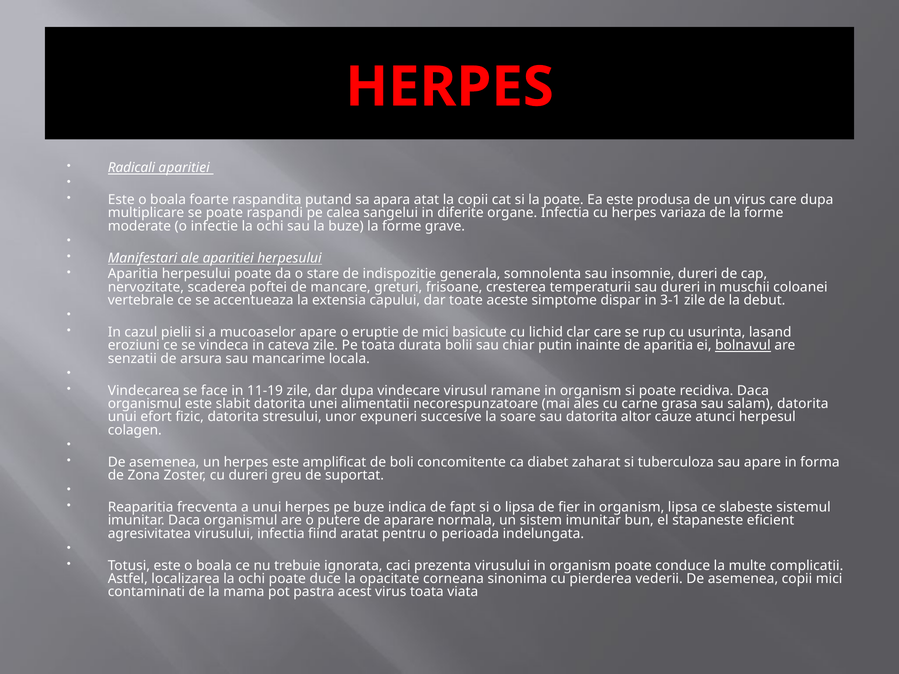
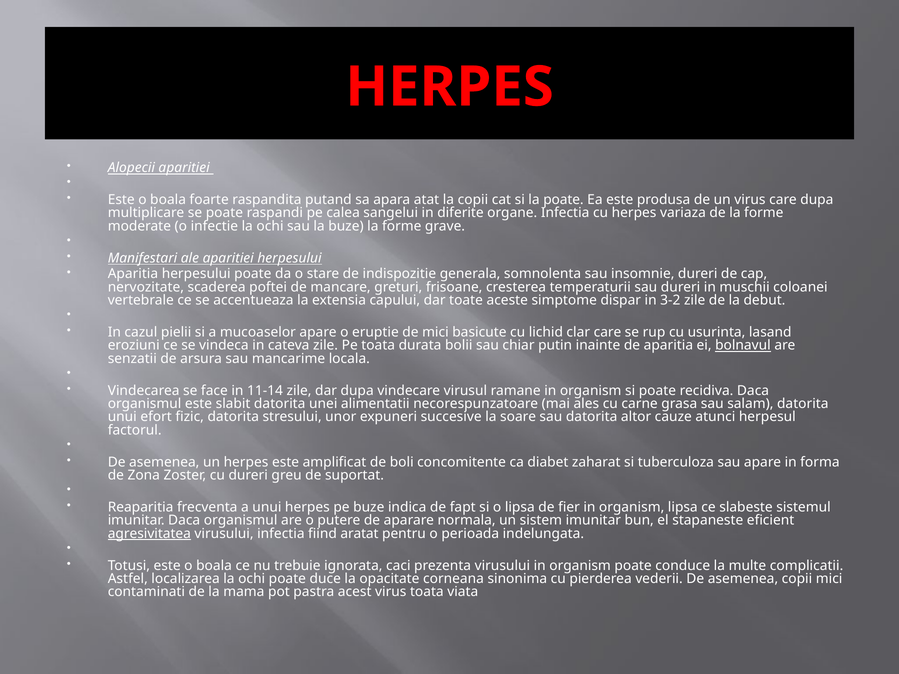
Radicali: Radicali -> Alopecii
3-1: 3-1 -> 3-2
11-19: 11-19 -> 11-14
colagen: colagen -> factorul
agresivitatea underline: none -> present
